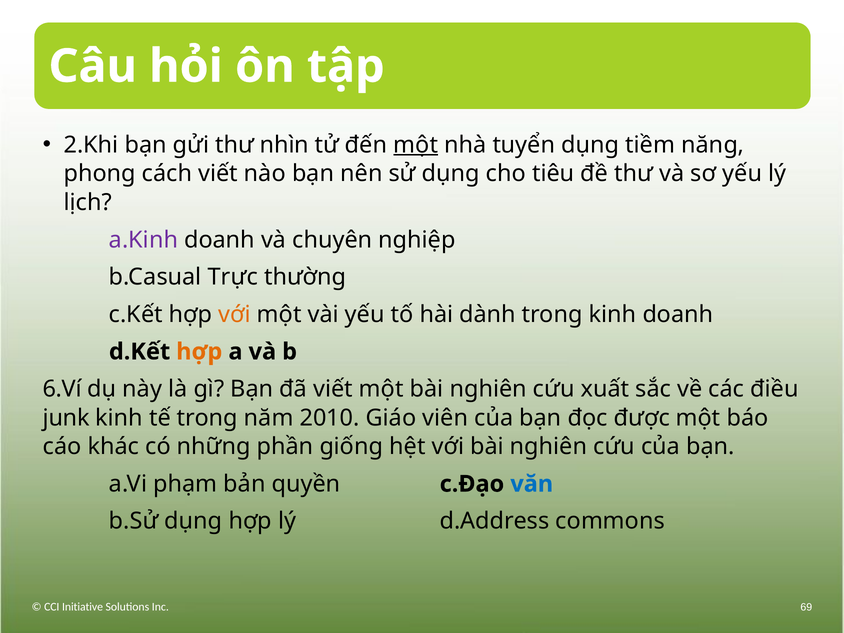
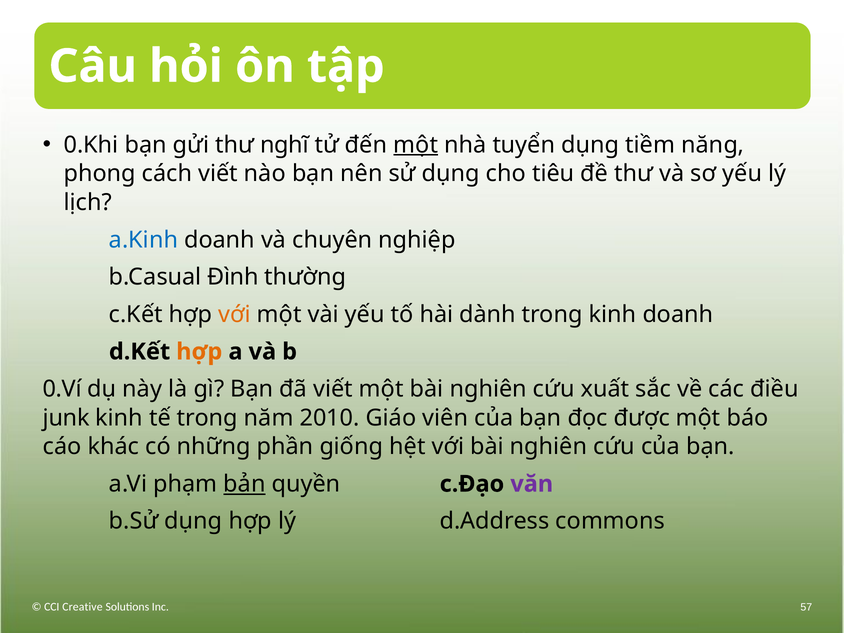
2.Khi: 2.Khi -> 0.Khi
nhìn: nhìn -> nghĩ
a.Kinh colour: purple -> blue
Trực: Trực -> Đình
6.Ví: 6.Ví -> 0.Ví
bản underline: none -> present
văn colour: blue -> purple
Initiative: Initiative -> Creative
69: 69 -> 57
